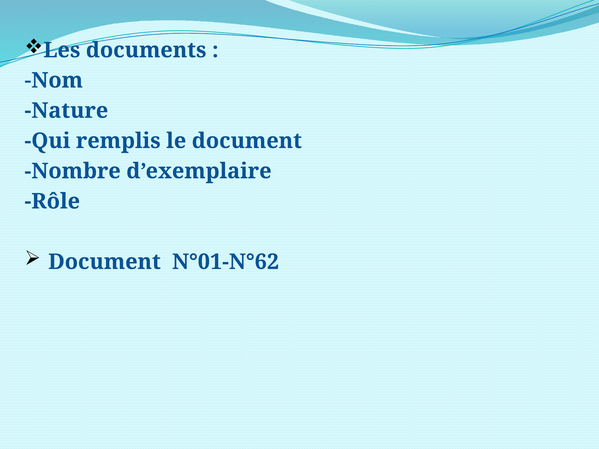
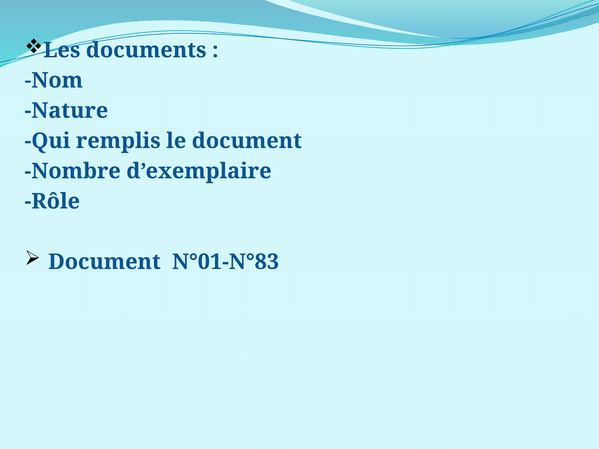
N°01-N°62: N°01-N°62 -> N°01-N°83
